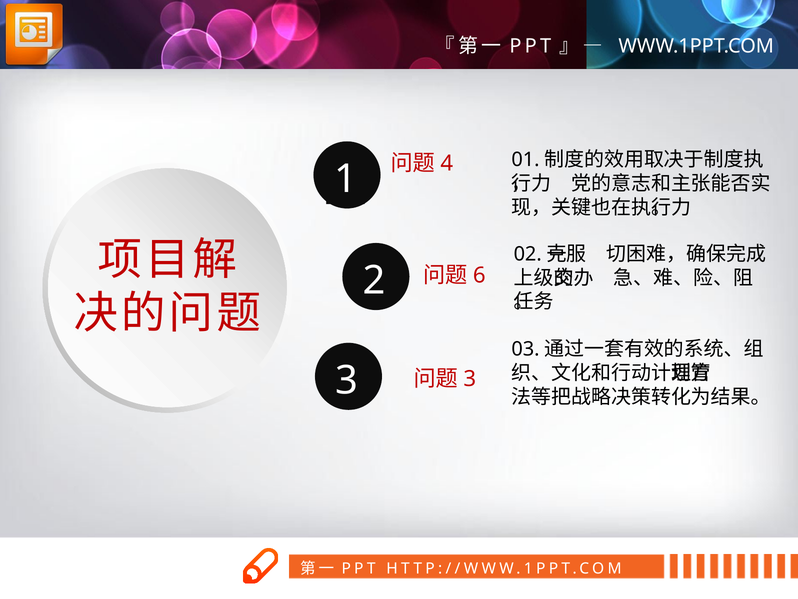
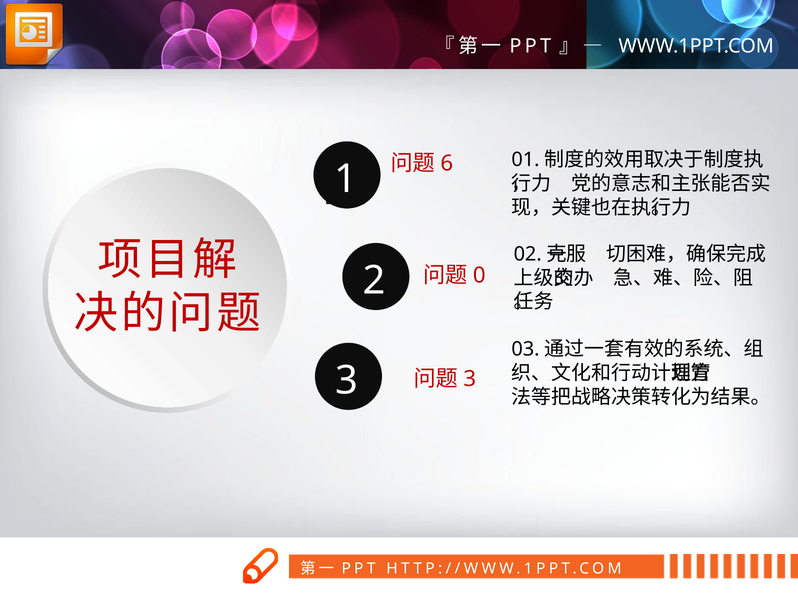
4: 4 -> 6
6: 6 -> 0
